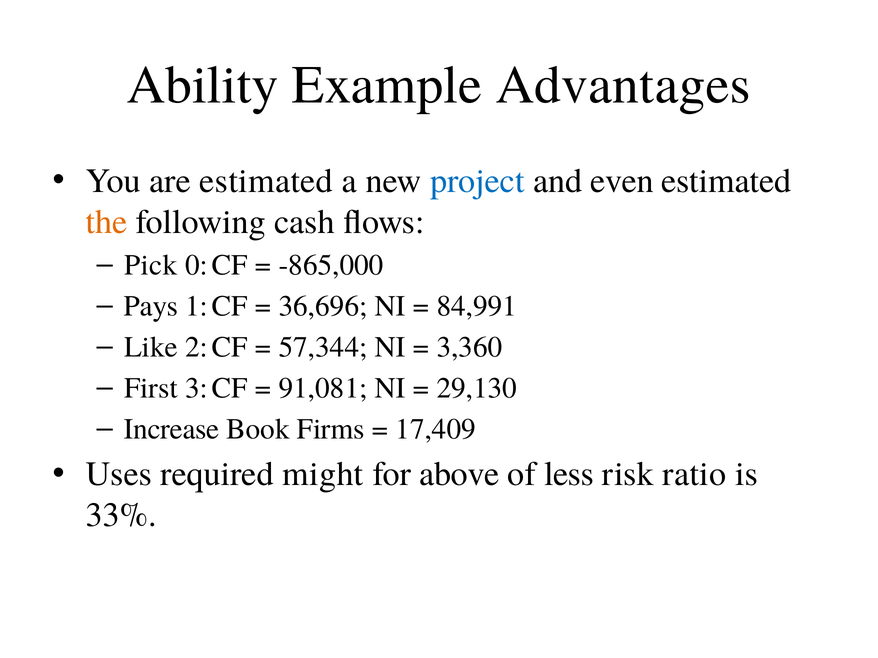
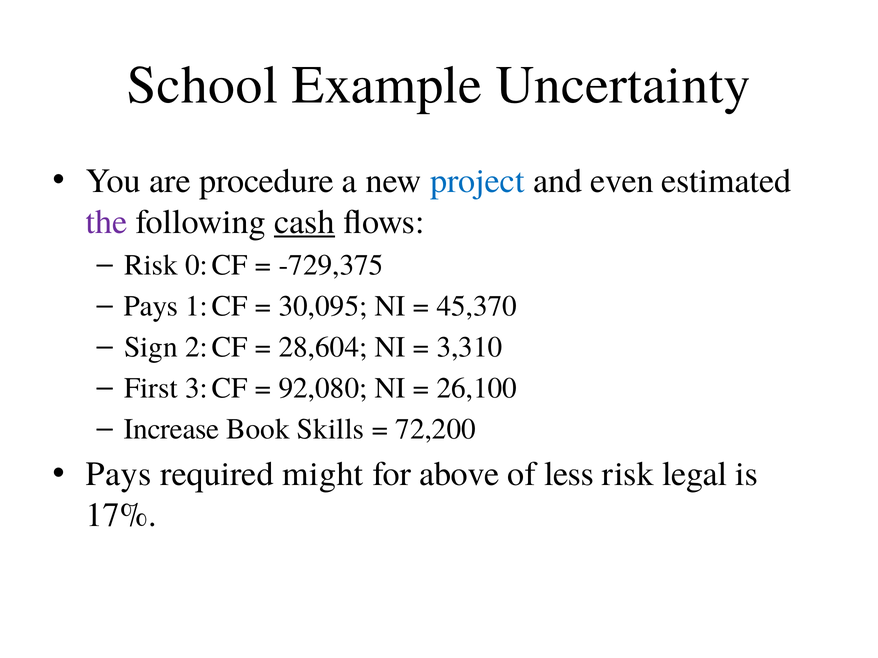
Ability: Ability -> School
Advantages: Advantages -> Uncertainty
are estimated: estimated -> procedure
the colour: orange -> purple
cash underline: none -> present
Pick at (151, 265): Pick -> Risk
-865,000: -865,000 -> -729,375
36,696: 36,696 -> 30,095
84,991: 84,991 -> 45,370
Like: Like -> Sign
57,344: 57,344 -> 28,604
3,360: 3,360 -> 3,310
91,081: 91,081 -> 92,080
29,130: 29,130 -> 26,100
Firms: Firms -> Skills
17,409: 17,409 -> 72,200
Uses at (119, 475): Uses -> Pays
ratio: ratio -> legal
33%: 33% -> 17%
